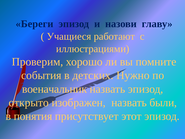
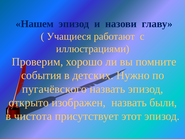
Береги: Береги -> Нашем
военачальник: военачальник -> пугачёвского
понятия: понятия -> чистота
